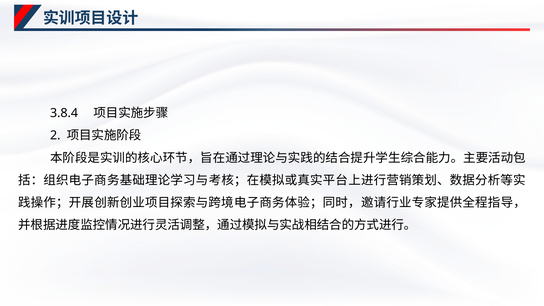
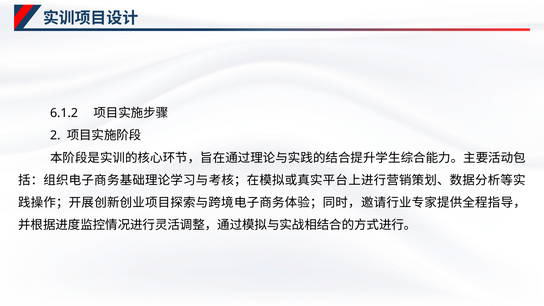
3.8.4: 3.8.4 -> 6.1.2
